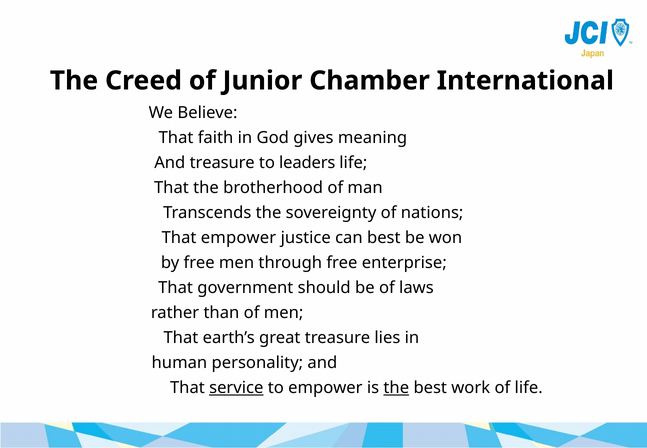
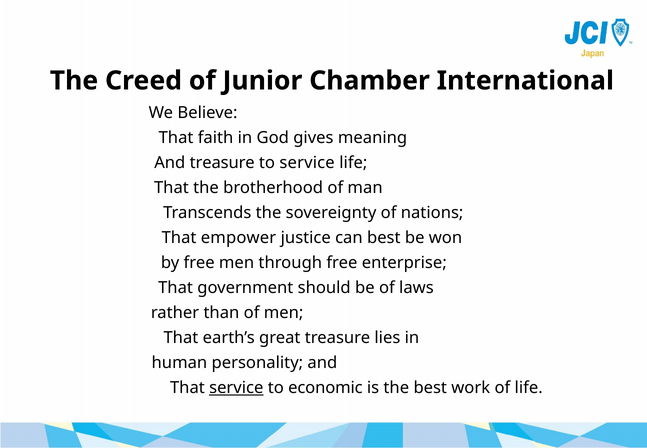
to leaders: leaders -> service
to empower: empower -> economic
the at (396, 388) underline: present -> none
